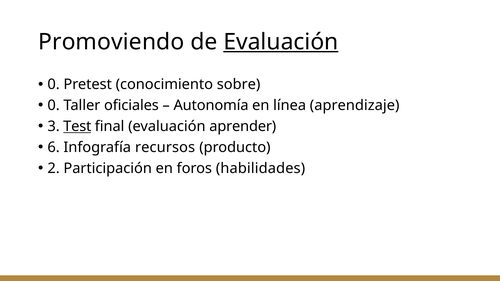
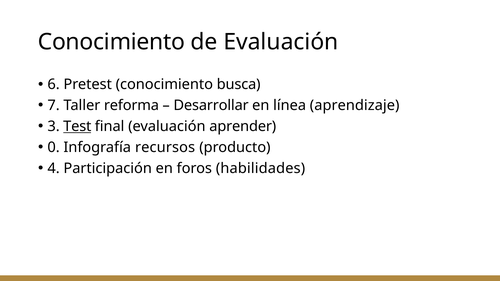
Promoviendo at (111, 42): Promoviendo -> Conocimiento
Evaluación at (281, 42) underline: present -> none
0 at (54, 85): 0 -> 6
sobre: sobre -> busca
0 at (54, 106): 0 -> 7
oficiales: oficiales -> reforma
Autonomía: Autonomía -> Desarrollar
6: 6 -> 0
2: 2 -> 4
